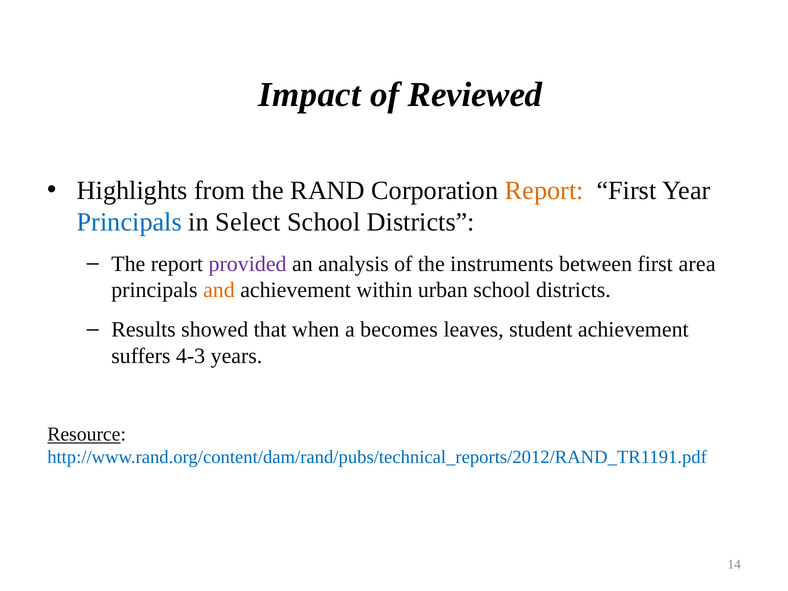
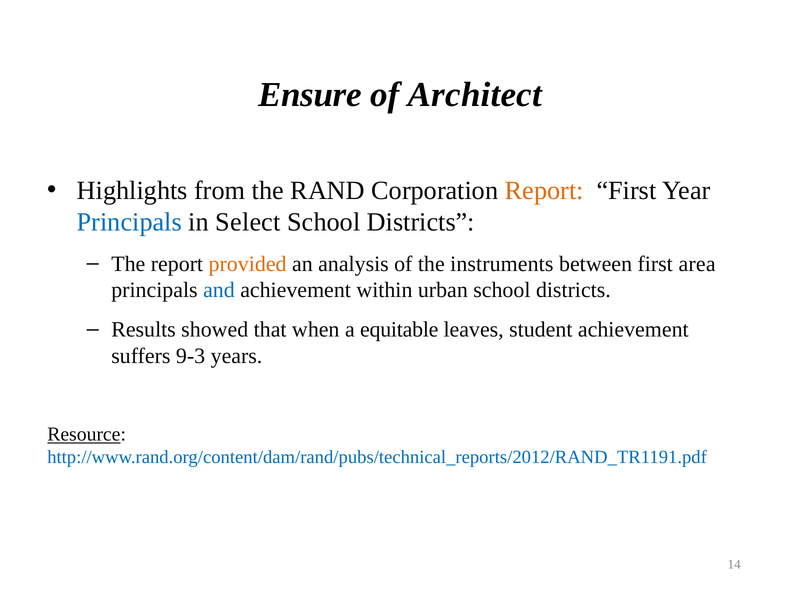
Impact: Impact -> Ensure
Reviewed: Reviewed -> Architect
provided colour: purple -> orange
and colour: orange -> blue
becomes: becomes -> equitable
4-3: 4-3 -> 9-3
